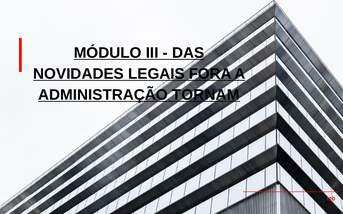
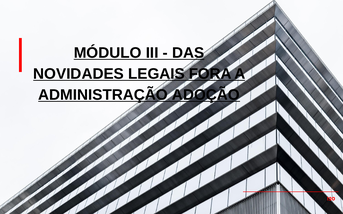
TORNAM: TORNAM -> ADOÇÃO
